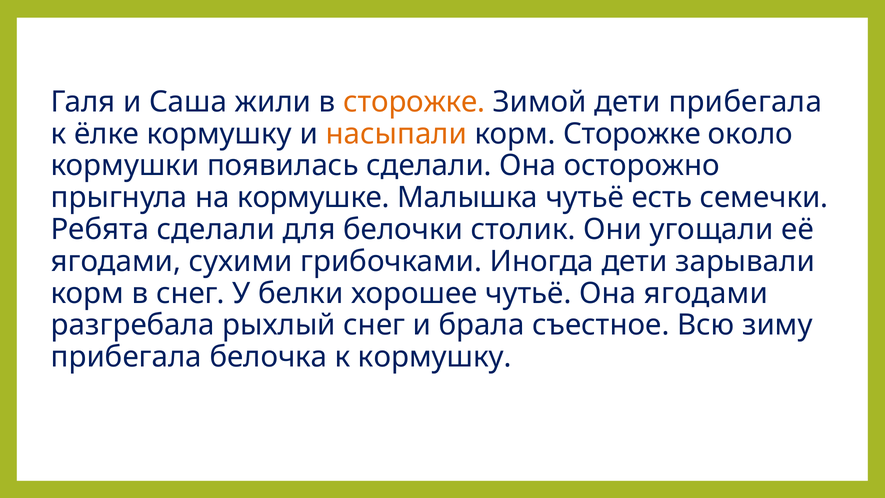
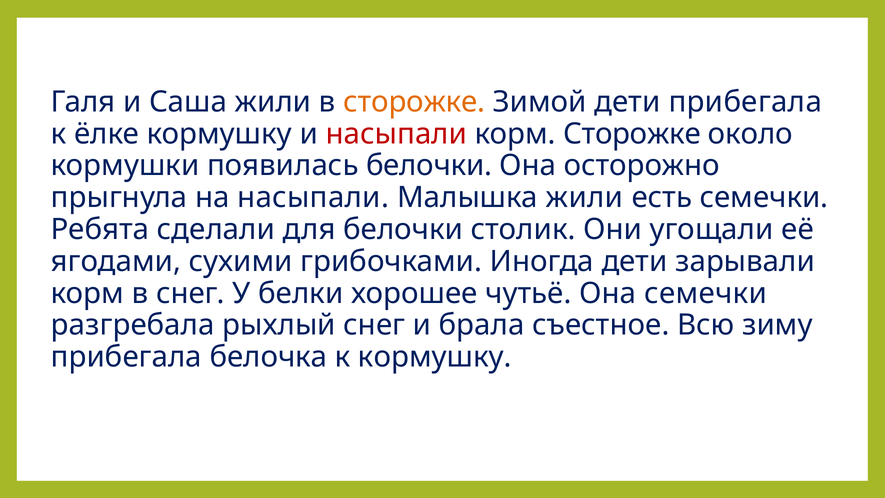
насыпали at (396, 134) colour: orange -> red
появилась сделали: сделали -> белочки
на кормушке: кормушке -> насыпали
Малышка чутьё: чутьё -> жили
Она ягодами: ягодами -> семечки
